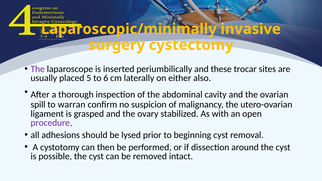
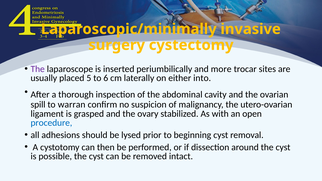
these: these -> more
also: also -> into
procedure colour: purple -> blue
